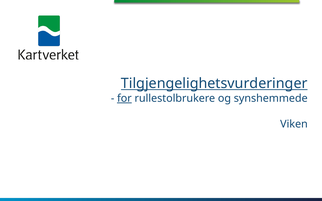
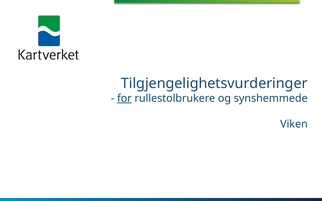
Tilgjengelighetsvurderinger underline: present -> none
